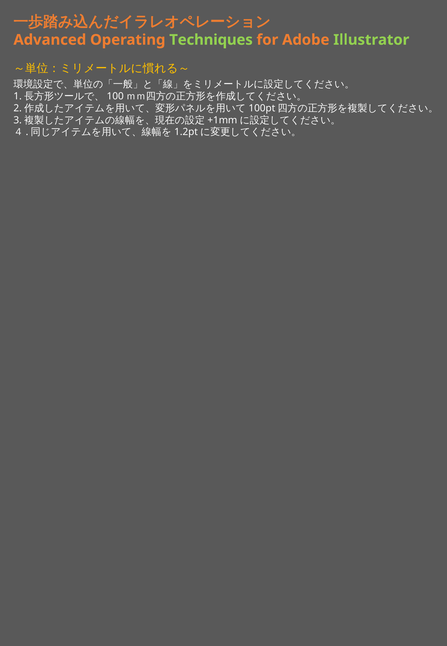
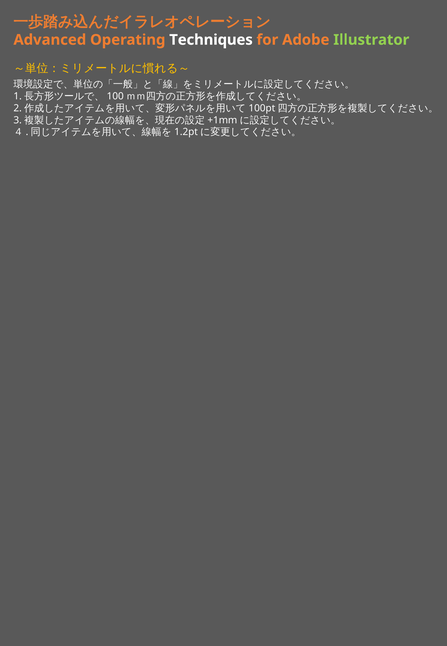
Techniques colour: light green -> white
